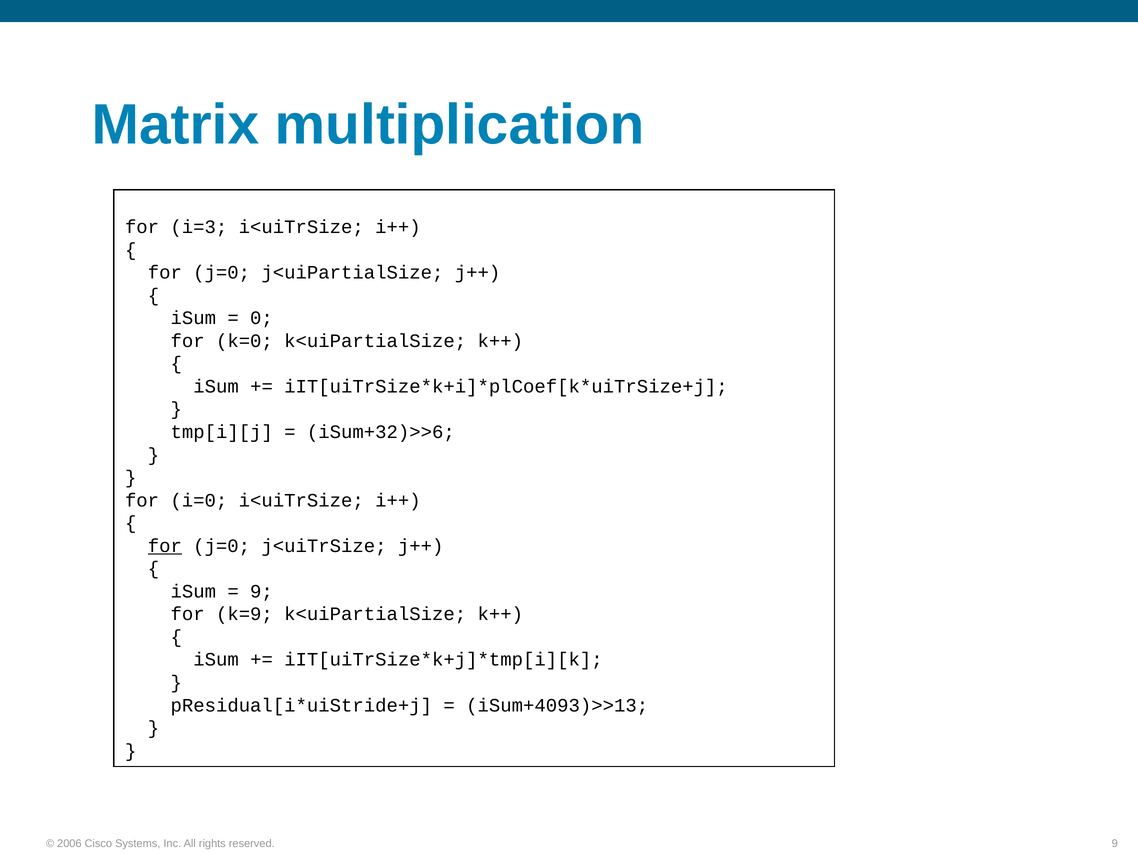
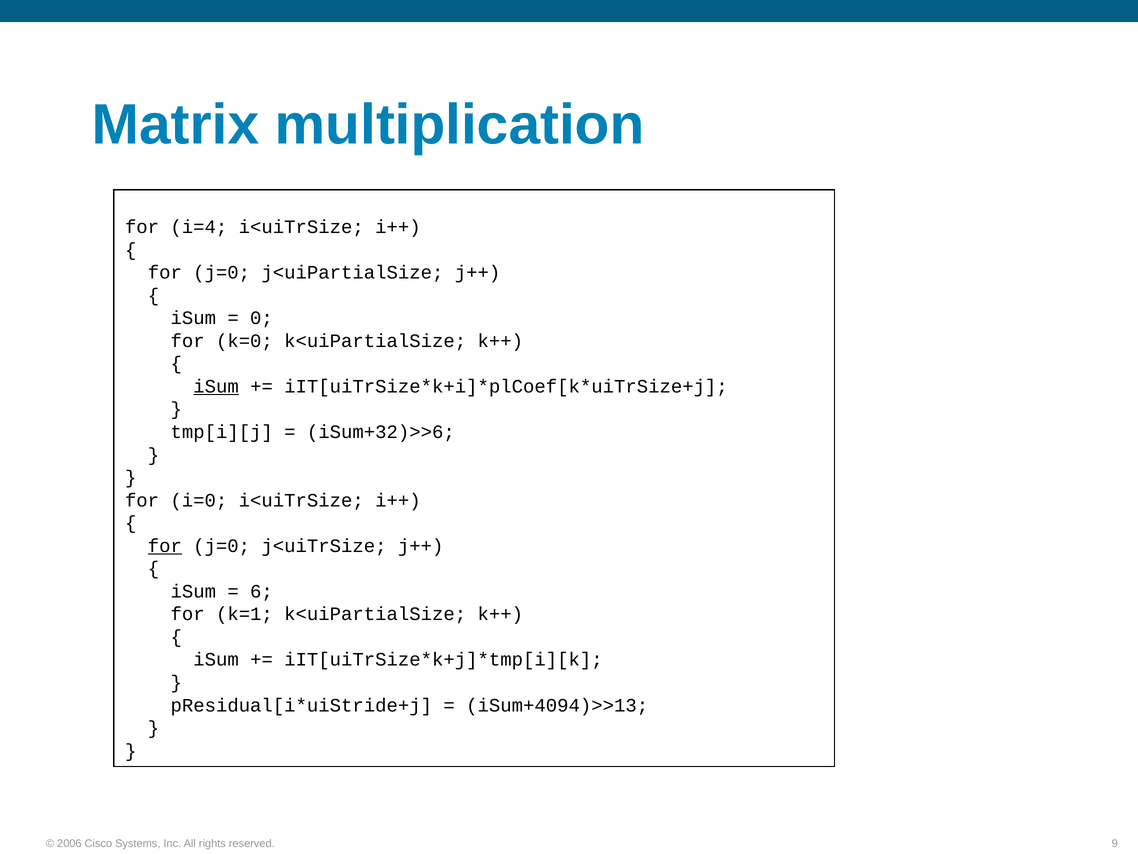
i=3: i=3 -> i=4
iSum at (216, 386) underline: none -> present
9 at (261, 591): 9 -> 6
k=9: k=9 -> k=1
iSum+4093)>>13: iSum+4093)>>13 -> iSum+4094)>>13
